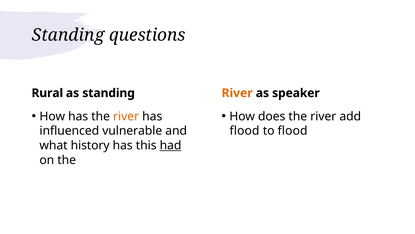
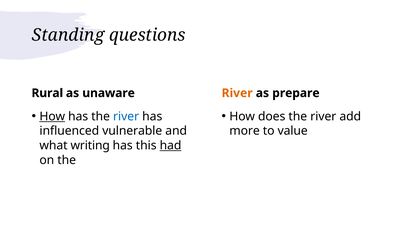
as standing: standing -> unaware
speaker: speaker -> prepare
How at (52, 116) underline: none -> present
river at (126, 116) colour: orange -> blue
flood at (245, 131): flood -> more
to flood: flood -> value
history: history -> writing
